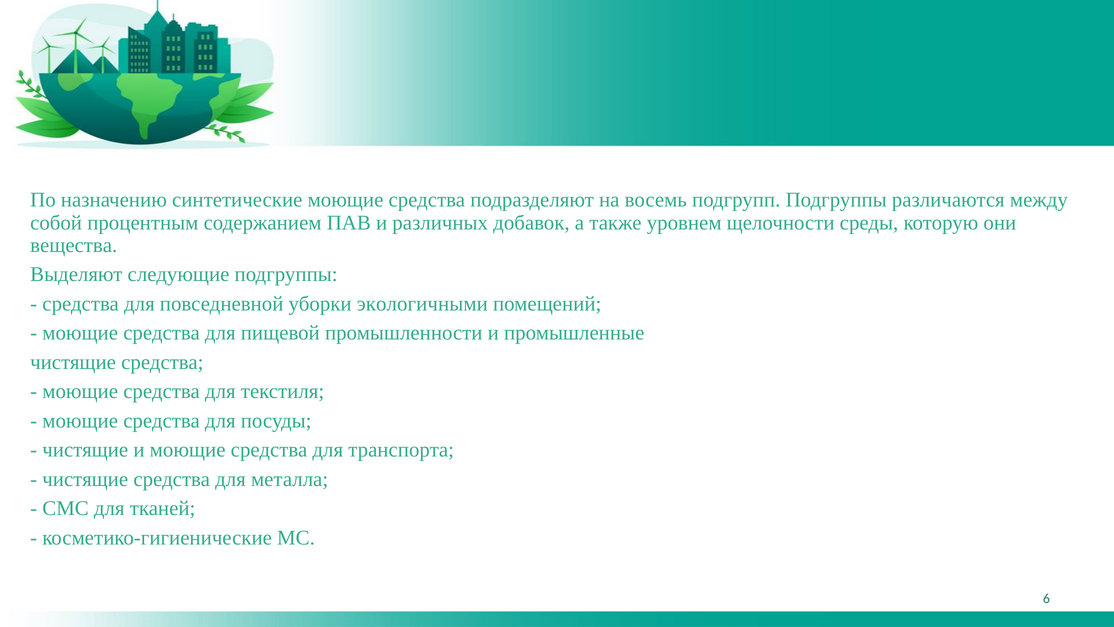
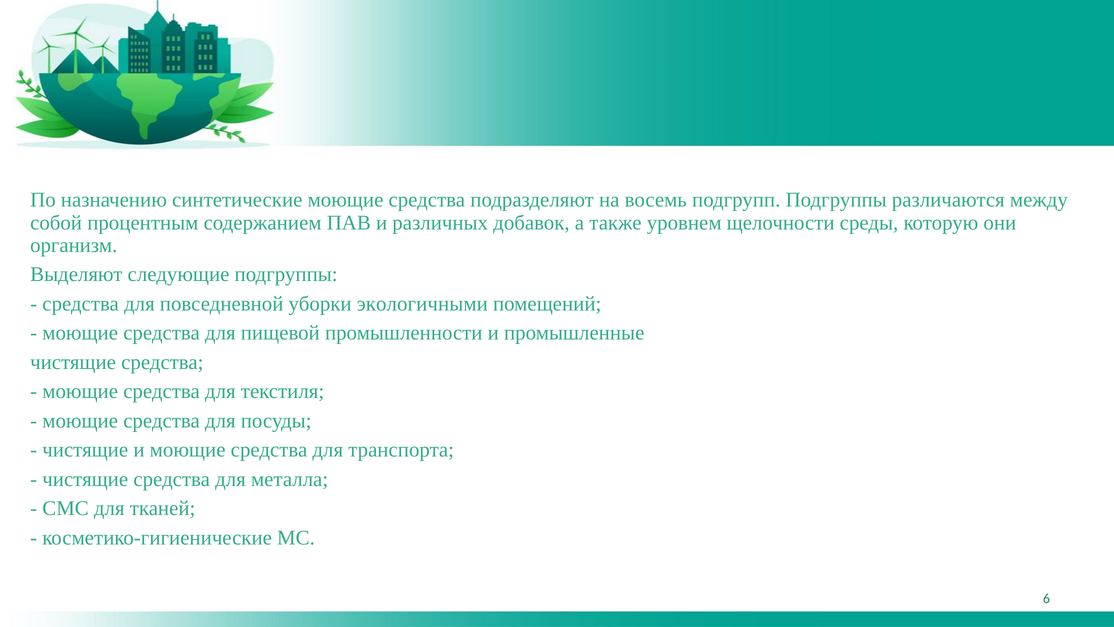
вещества: вещества -> организм
